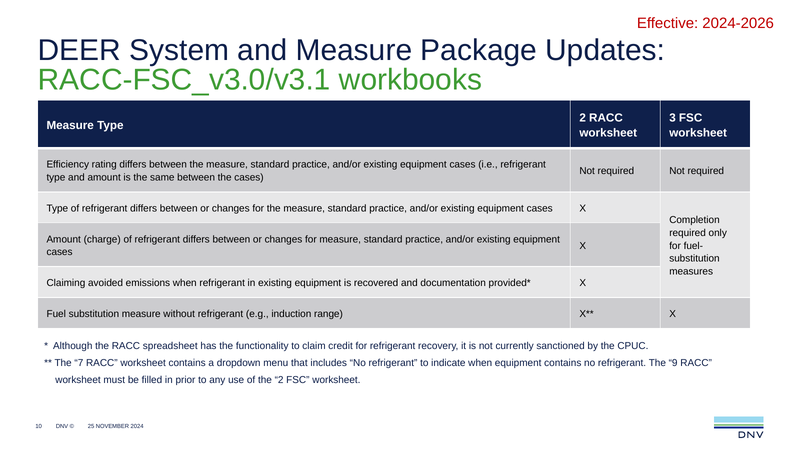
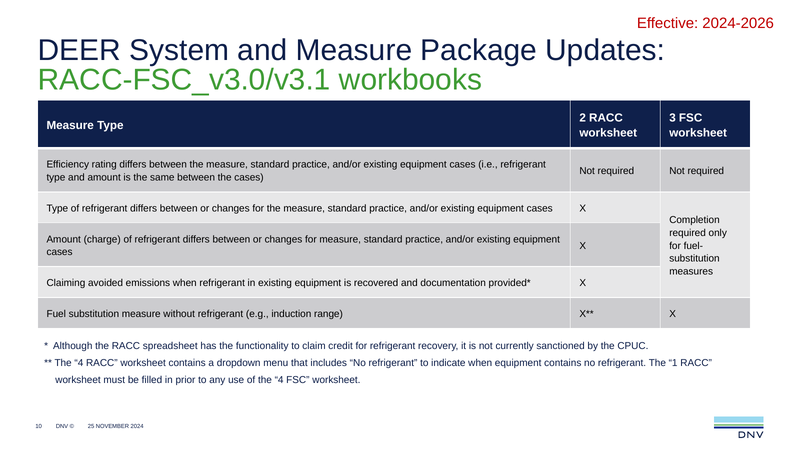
7 at (79, 362): 7 -> 4
9: 9 -> 1
of the 2: 2 -> 4
